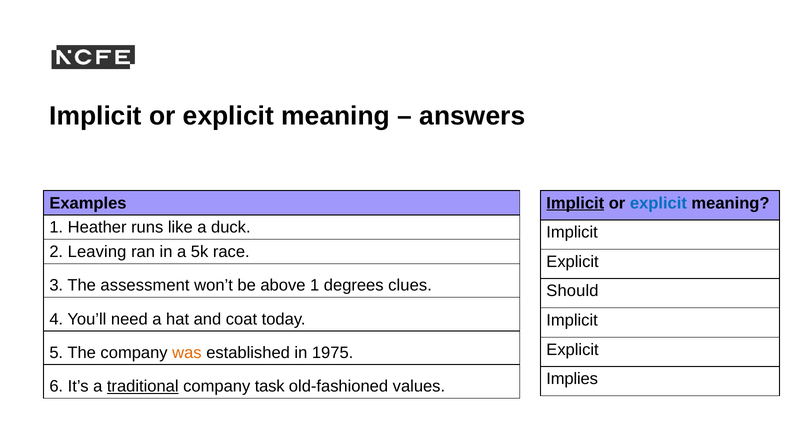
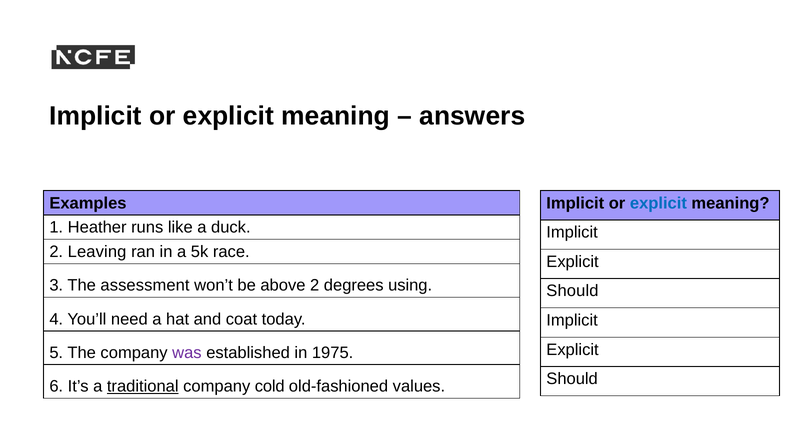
Implicit at (575, 203) underline: present -> none
above 1: 1 -> 2
clues: clues -> using
was colour: orange -> purple
Implies at (572, 379): Implies -> Should
task: task -> cold
